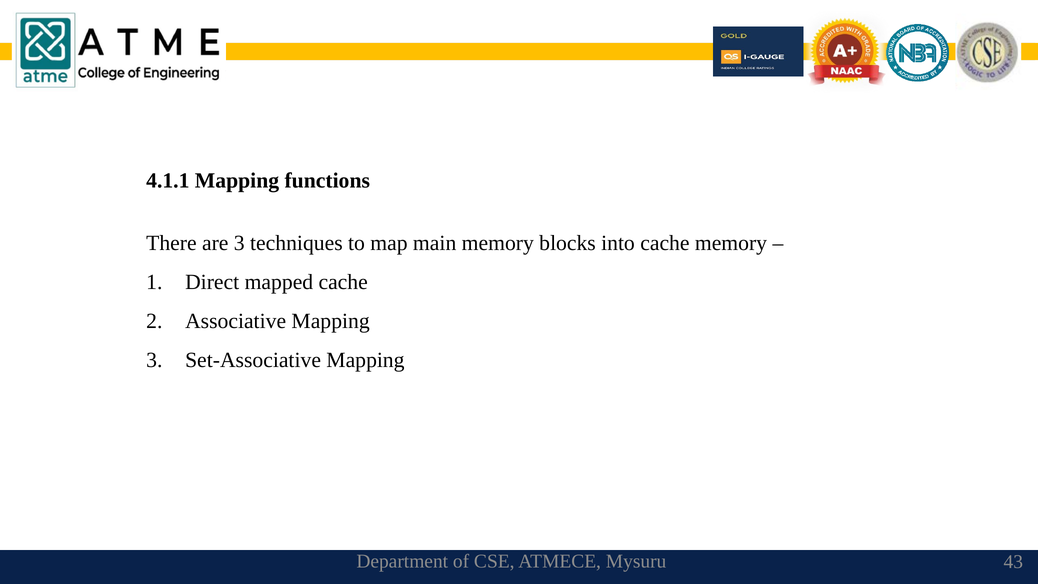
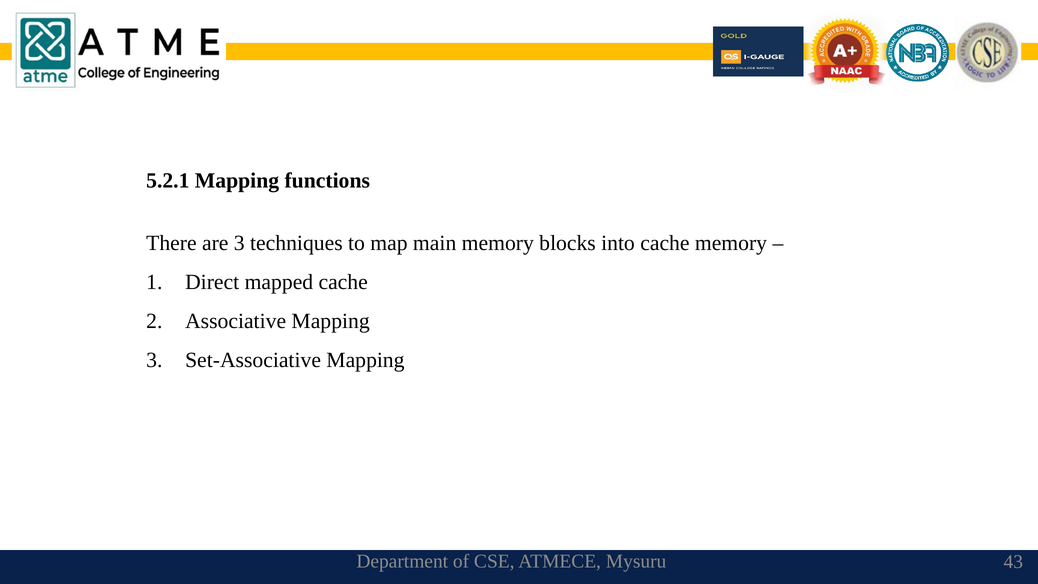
4.1.1: 4.1.1 -> 5.2.1
